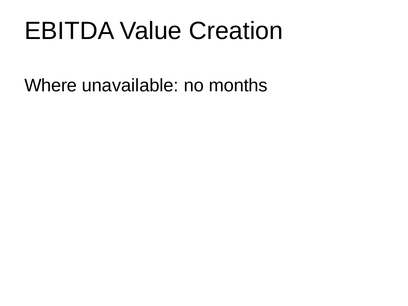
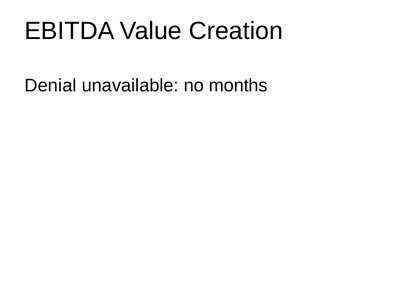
Where: Where -> Denial
